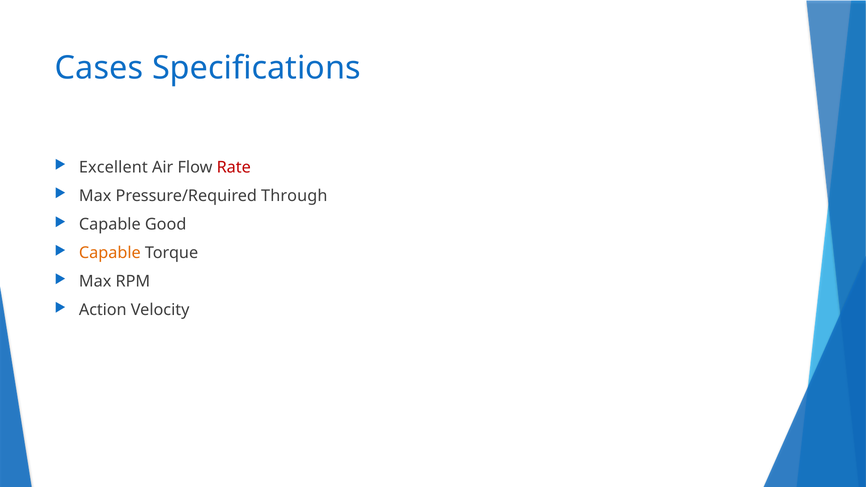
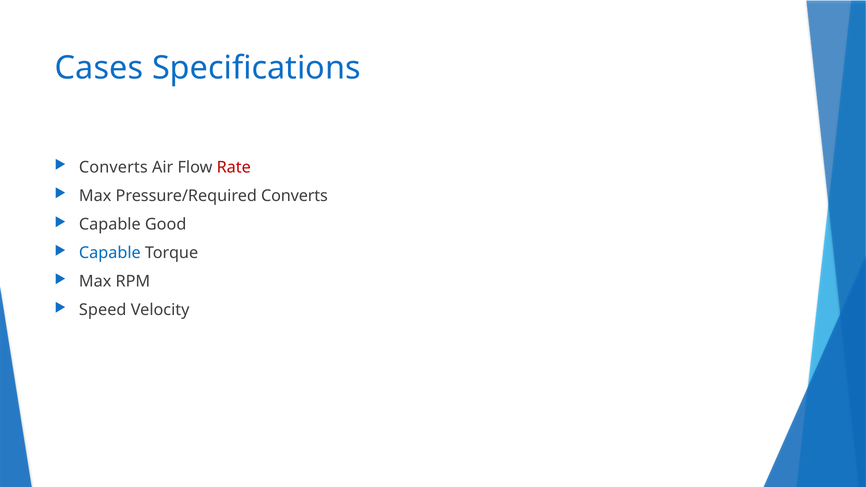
Excellent at (113, 168): Excellent -> Converts
Pressure/Required Through: Through -> Converts
Capable at (110, 253) colour: orange -> blue
Action: Action -> Speed
